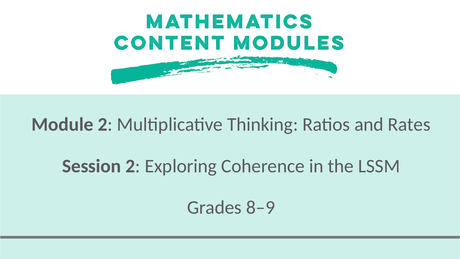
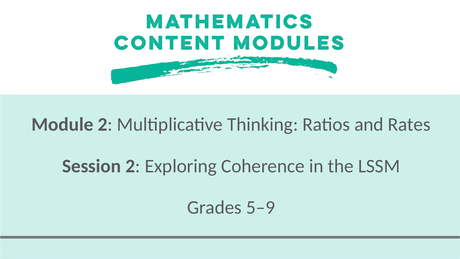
8–9: 8–9 -> 5–9
